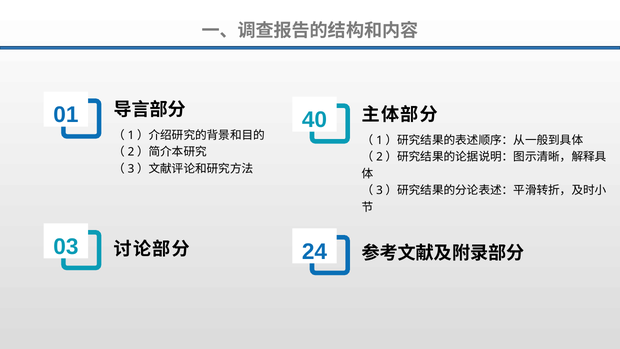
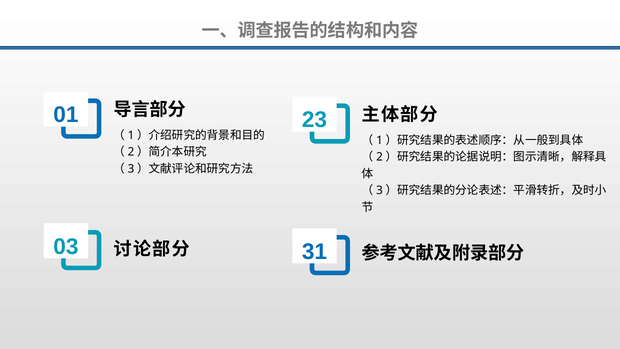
40: 40 -> 23
24: 24 -> 31
